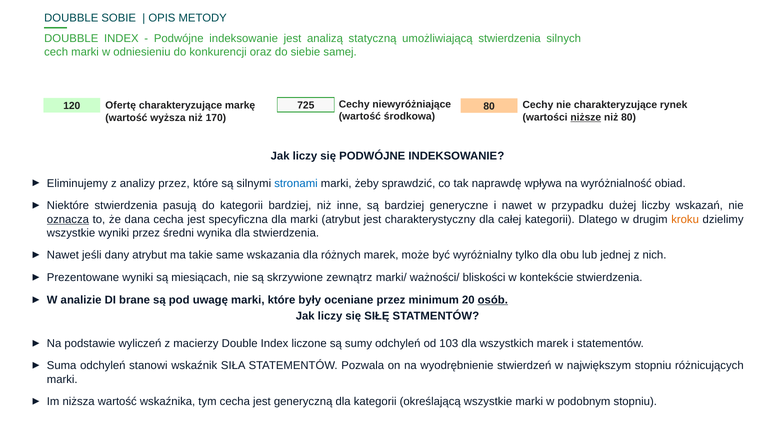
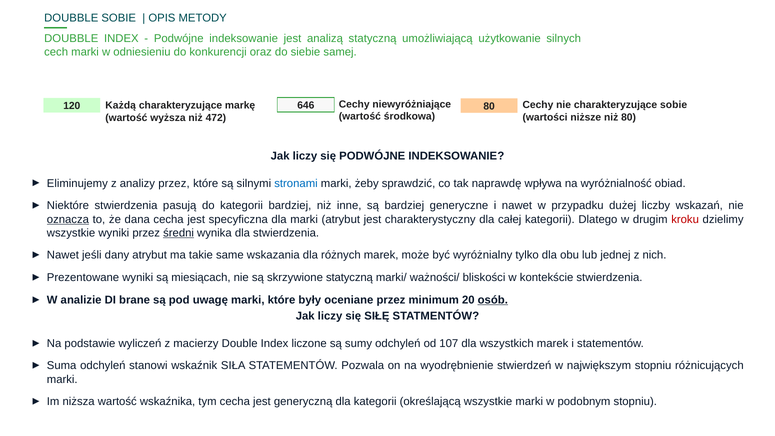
umożliwiającą stwierdzenia: stwierdzenia -> użytkowanie
charakteryzujące rynek: rynek -> sobie
Ofertę: Ofertę -> Każdą
725: 725 -> 646
niższe underline: present -> none
170: 170 -> 472
kroku colour: orange -> red
średni underline: none -> present
skrzywione zewnątrz: zewnątrz -> statyczną
103: 103 -> 107
